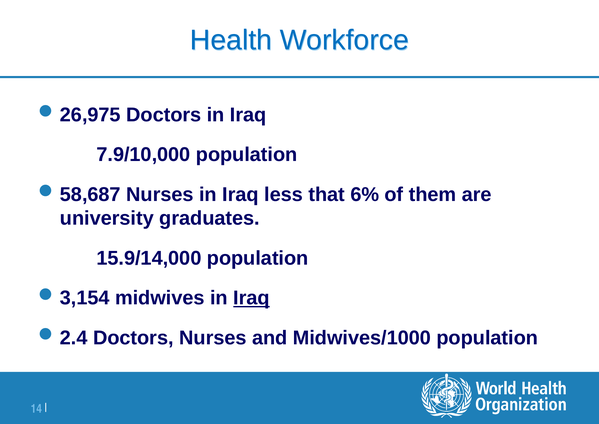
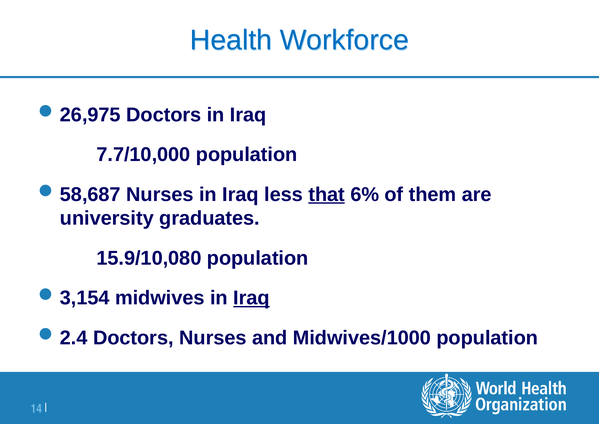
7.9/10,000: 7.9/10,000 -> 7.7/10,000
that underline: none -> present
15.9/14,000: 15.9/14,000 -> 15.9/10,080
